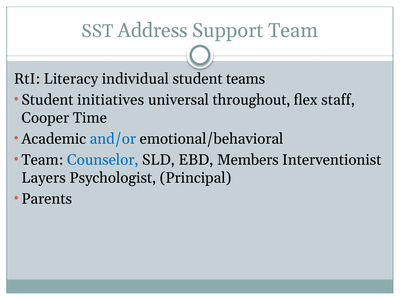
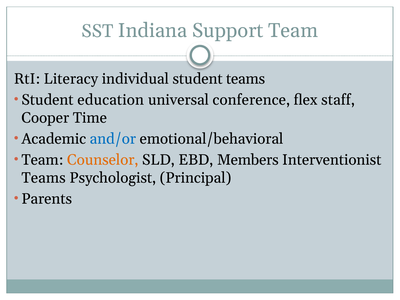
Address: Address -> Indiana
initiatives: initiatives -> education
throughout: throughout -> conference
Counselor colour: blue -> orange
Layers at (44, 178): Layers -> Teams
